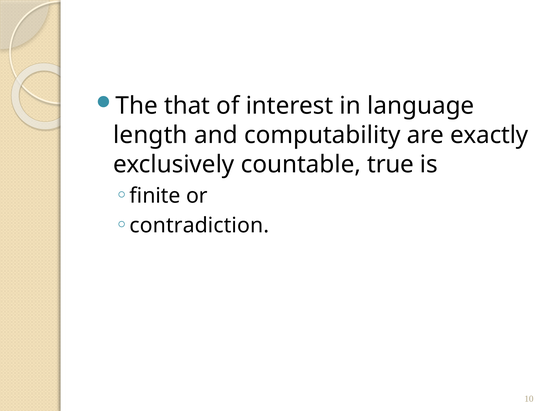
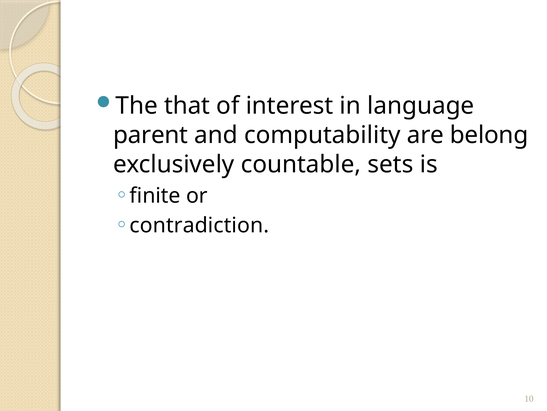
length: length -> parent
exactly: exactly -> belong
true: true -> sets
